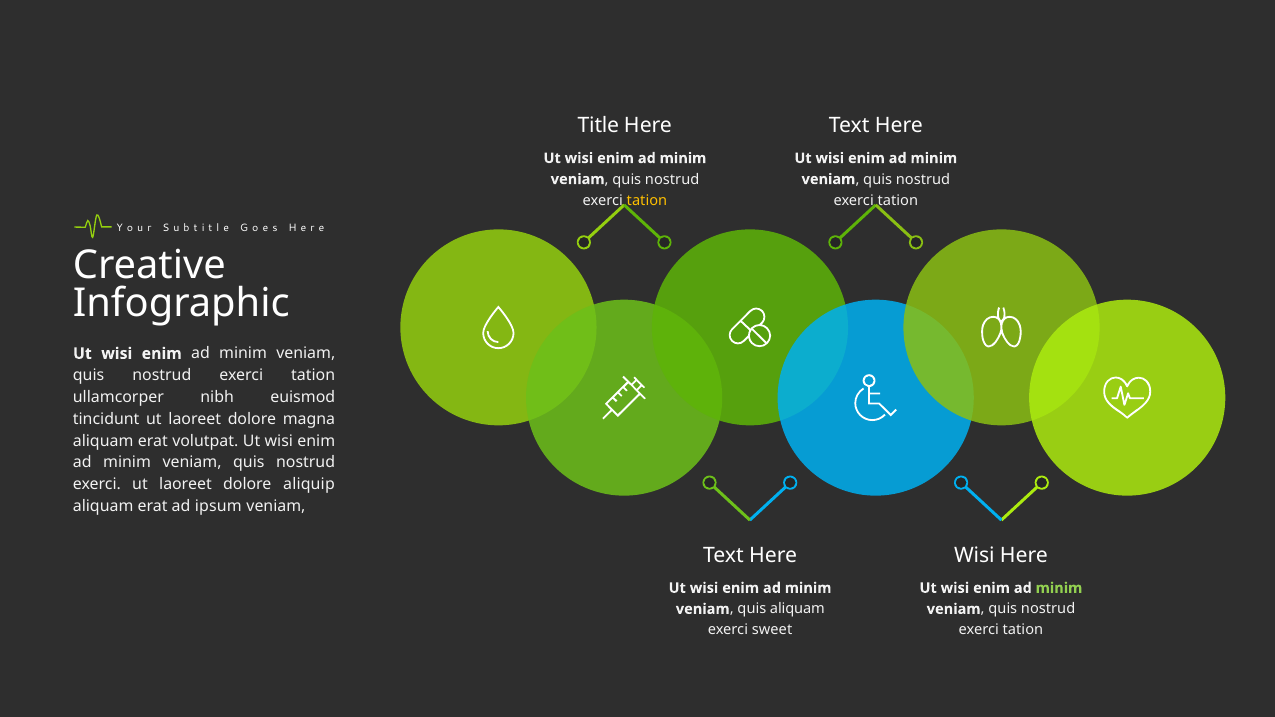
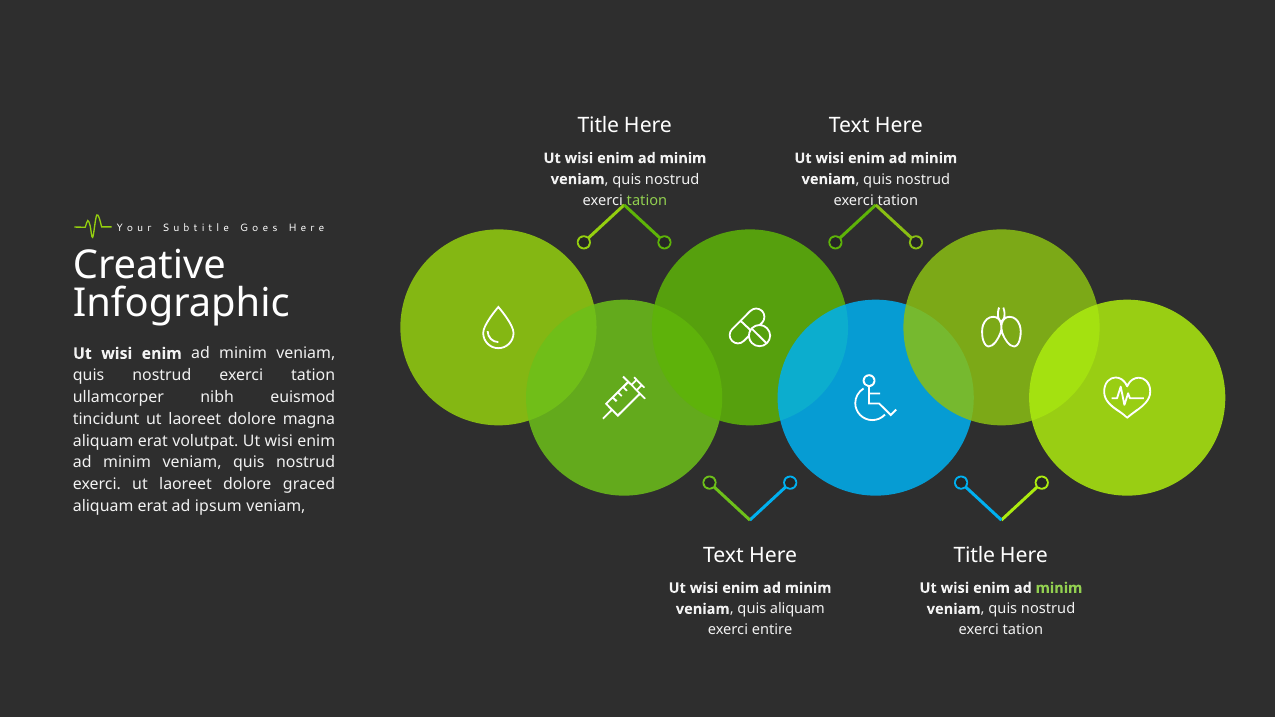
tation at (647, 200) colour: yellow -> light green
aliquip: aliquip -> graced
Wisi at (974, 556): Wisi -> Title
sweet: sweet -> entire
